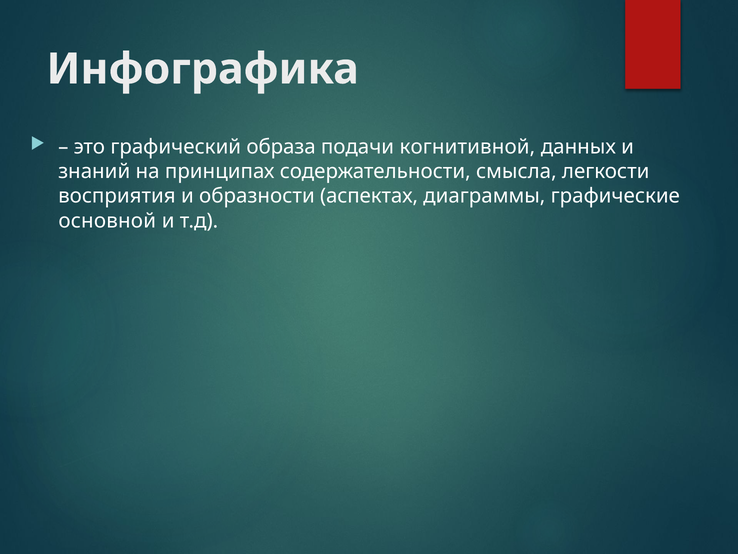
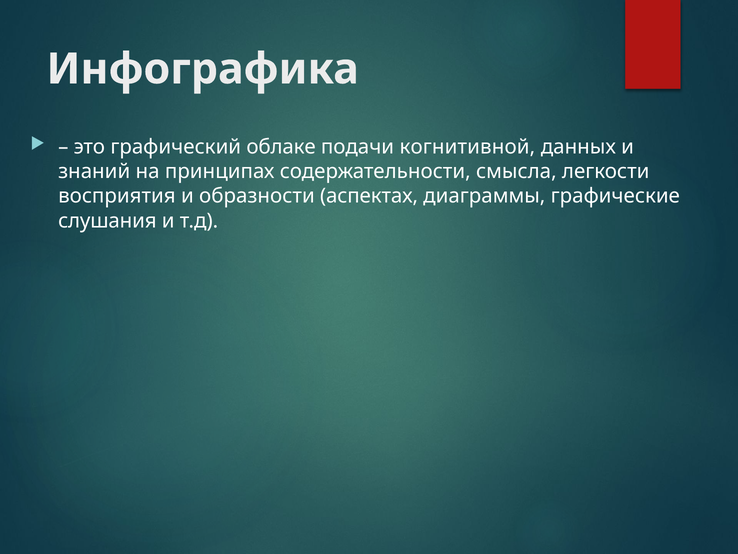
образа: образа -> облаке
основной: основной -> слушания
